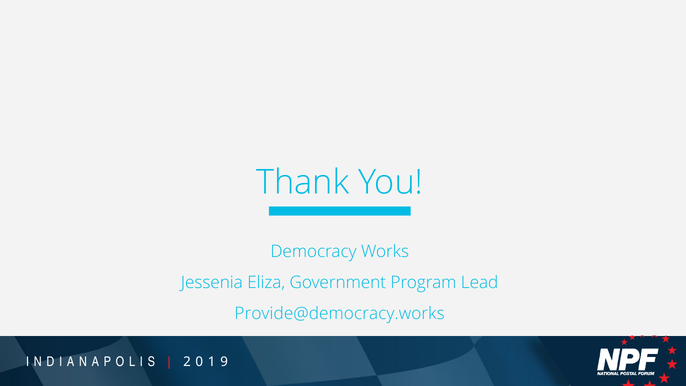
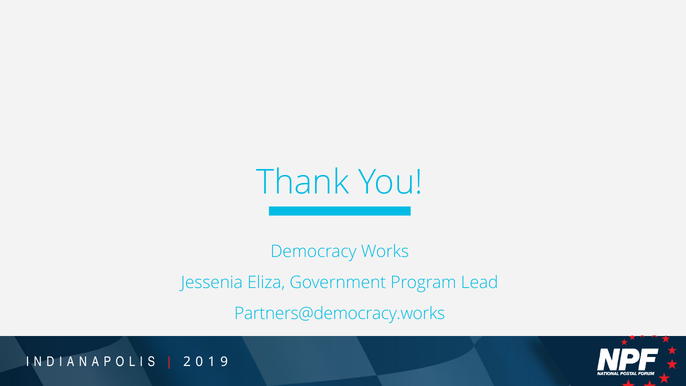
Provide@democracy.works: Provide@democracy.works -> Partners@democracy.works
